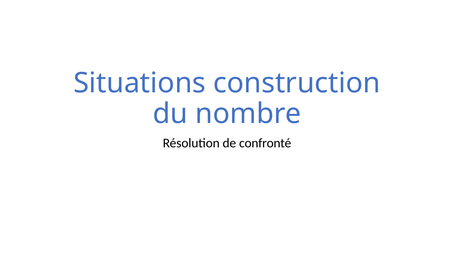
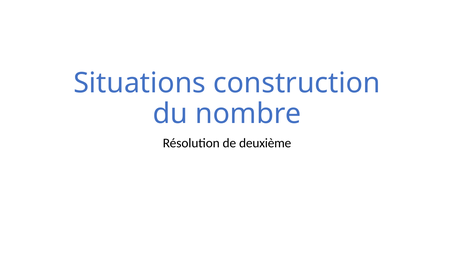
confronté: confronté -> deuxième
